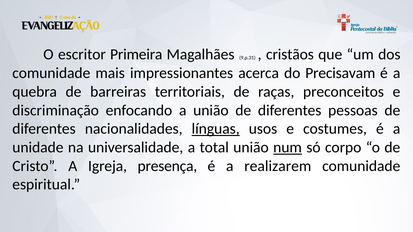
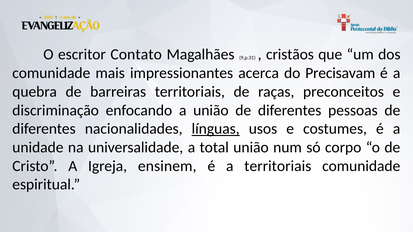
Primeira: Primeira -> Contato
num underline: present -> none
presença: presença -> ensinem
a realizarem: realizarem -> territoriais
